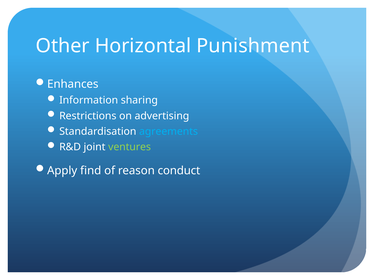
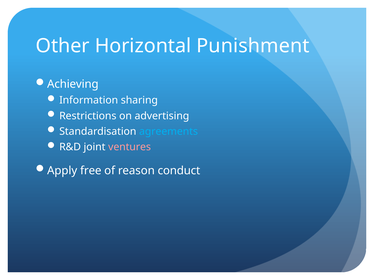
Enhances: Enhances -> Achieving
ventures colour: light green -> pink
find: find -> free
